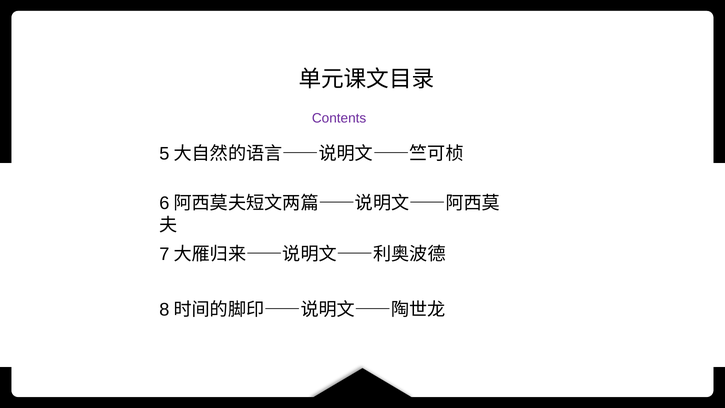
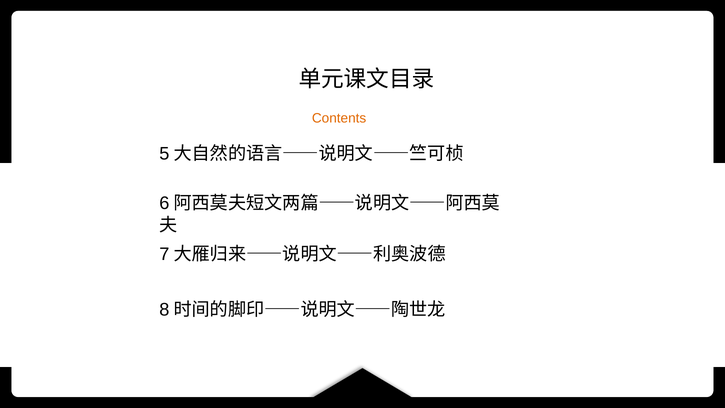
Contents colour: purple -> orange
